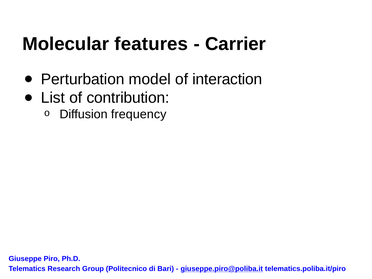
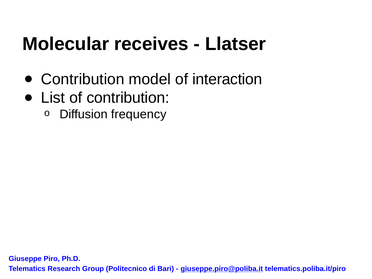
features: features -> receives
Carrier: Carrier -> Llatser
Perturbation at (83, 79): Perturbation -> Contribution
